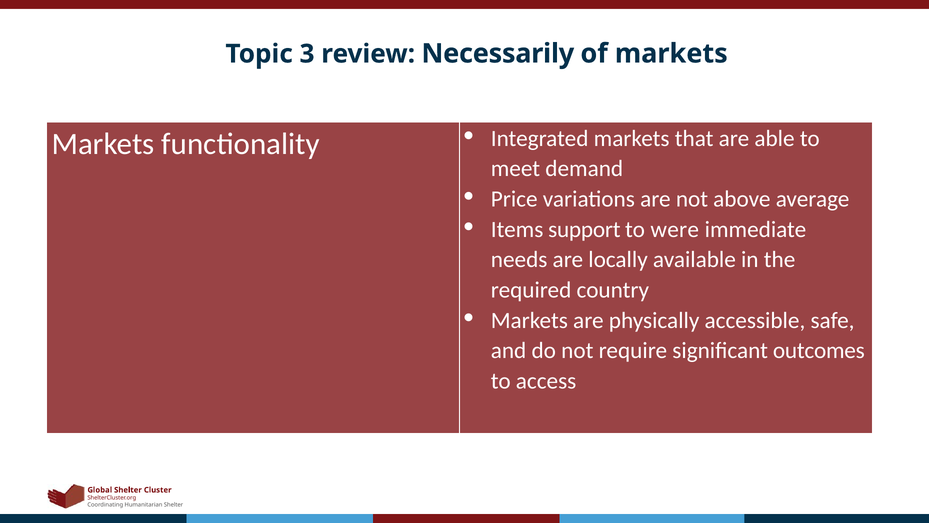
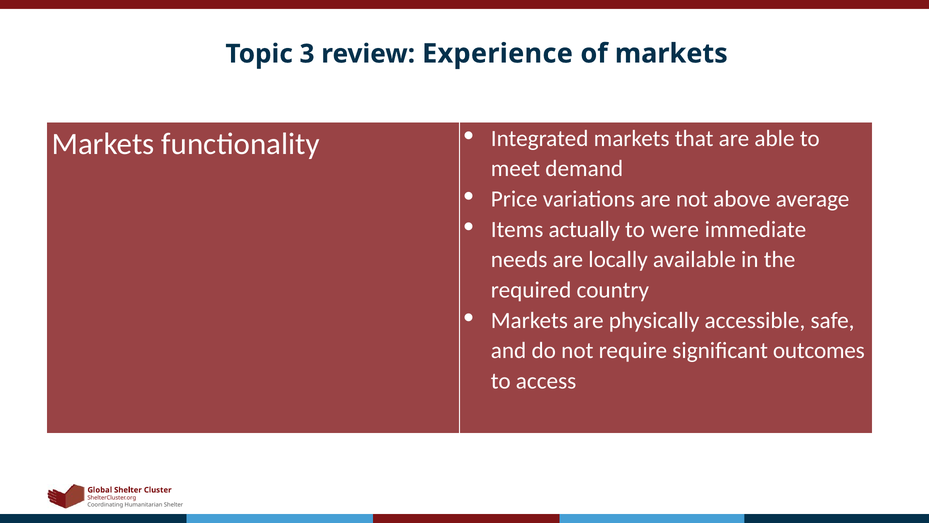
Necessarily: Necessarily -> Experience
support: support -> actually
